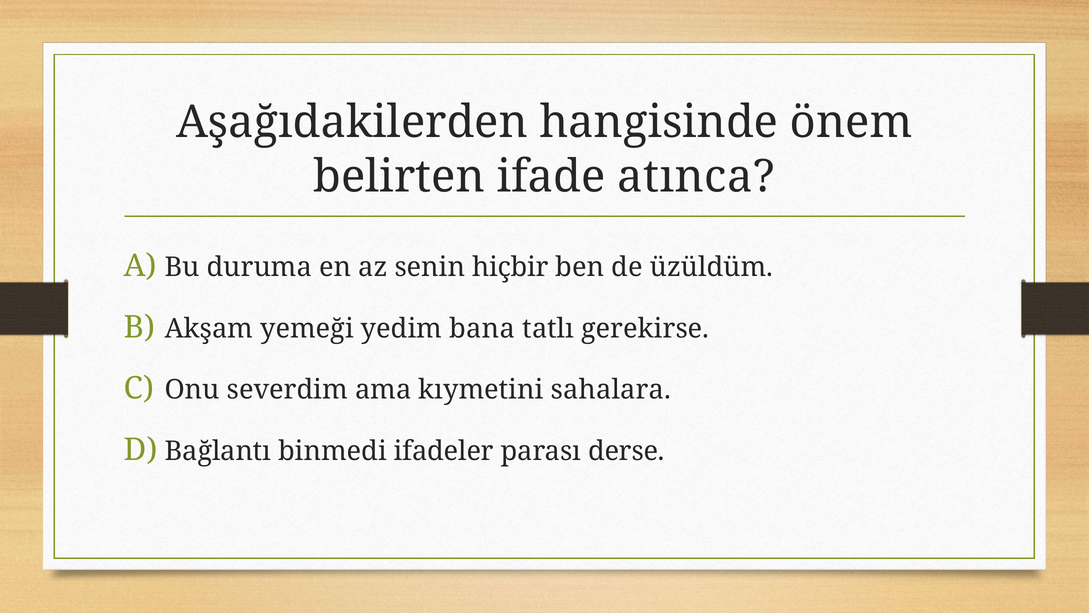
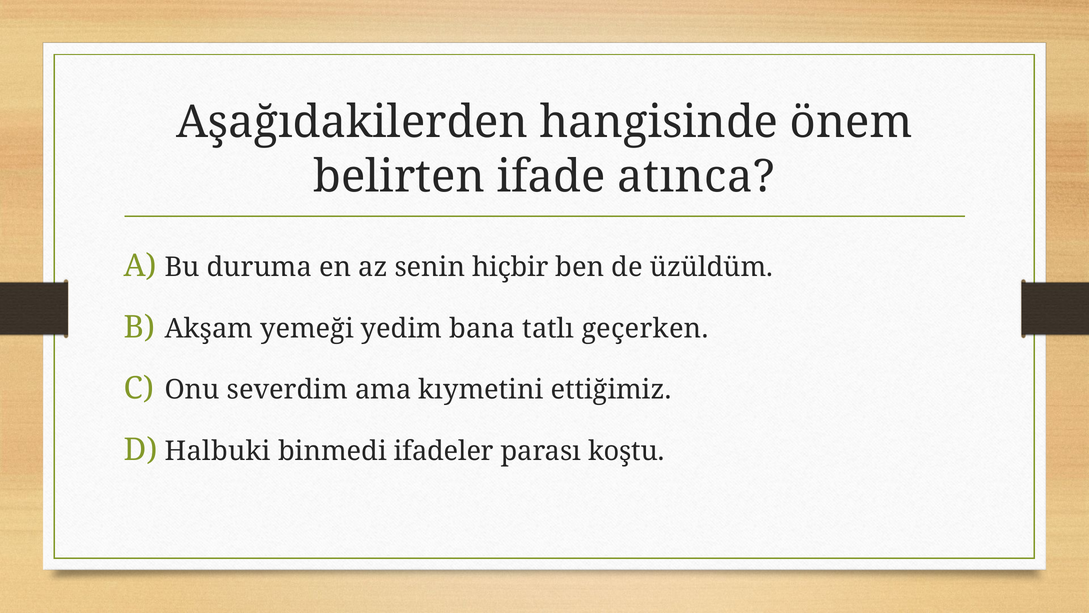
gerekirse: gerekirse -> geçerken
sahalara: sahalara -> ettiğimiz
Bağlantı: Bağlantı -> Halbuki
derse: derse -> koştu
